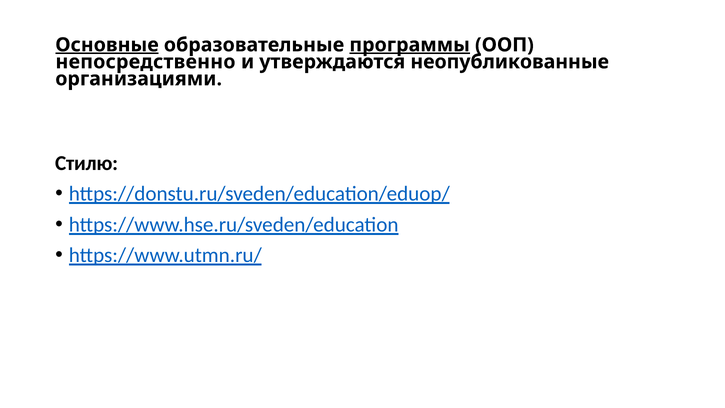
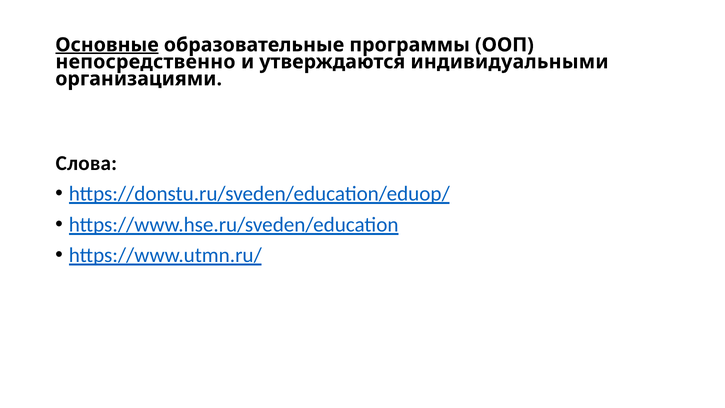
программы underline: present -> none
неопубликованные: неопубликованные -> индивидуальными
Стилю: Стилю -> Слова
